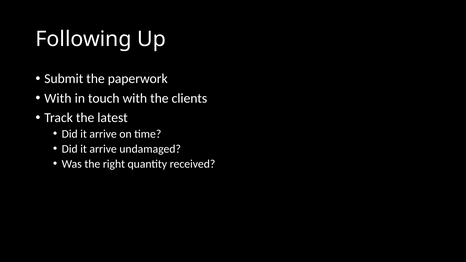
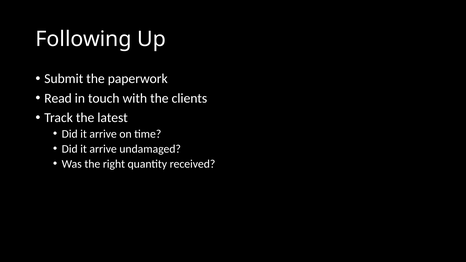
With at (58, 98): With -> Read
